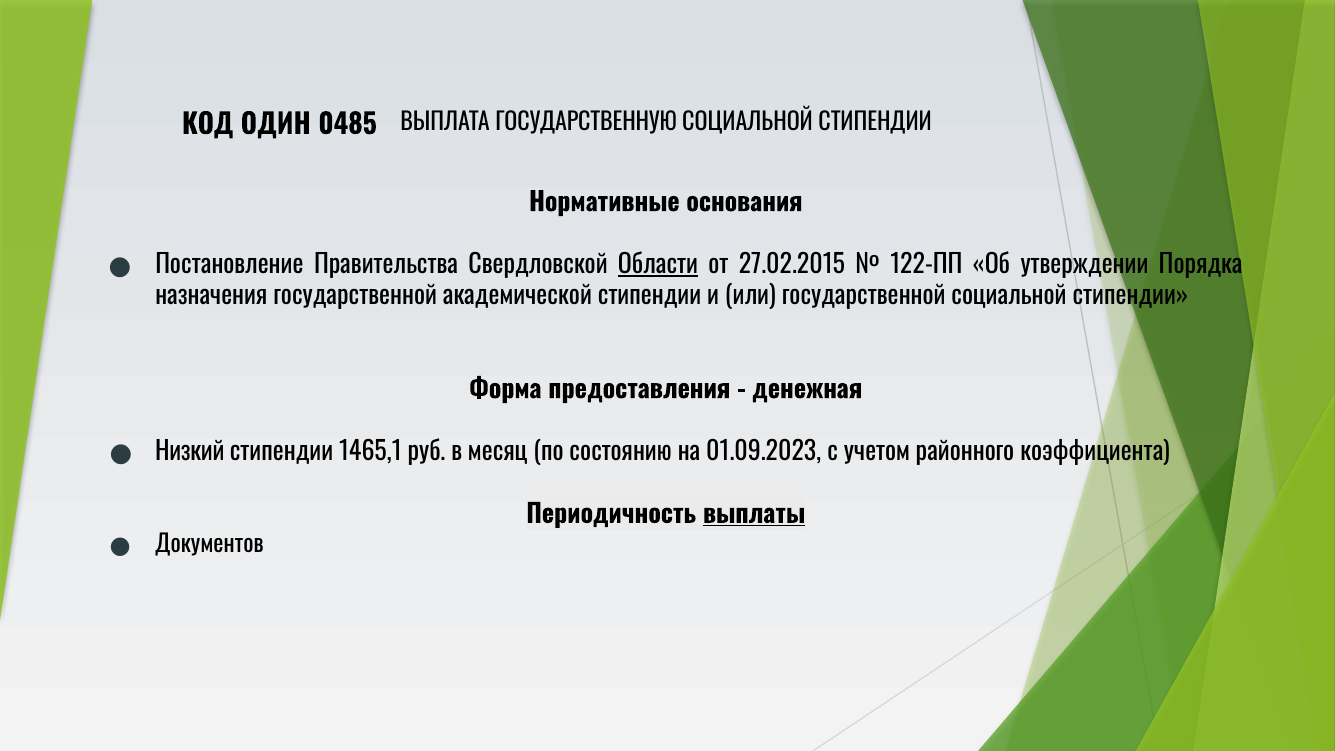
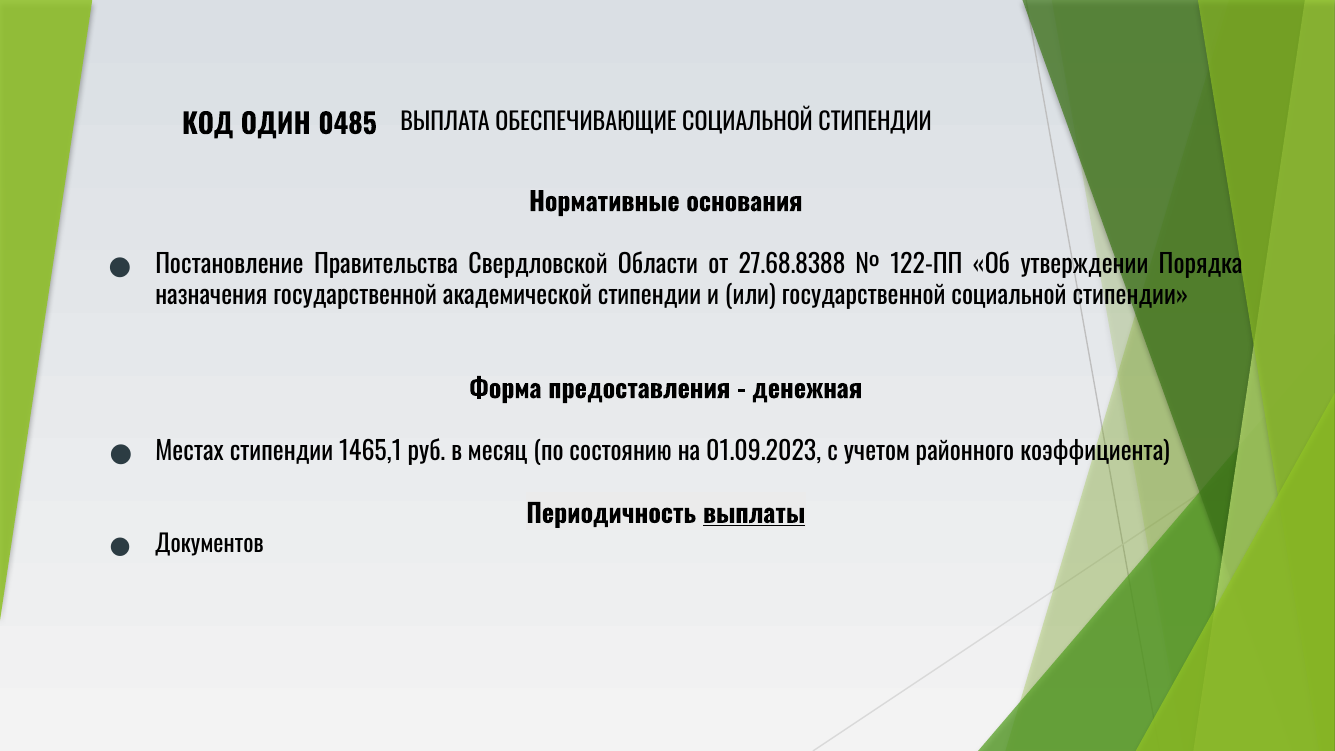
ГОСУДАРСТВЕННУЮ: ГОСУДАРСТВЕННУЮ -> ОБЕСПЕЧИВАЮЩИЕ
Области underline: present -> none
27.02.2015: 27.02.2015 -> 27.68.8388
Низкий: Низкий -> Местах
